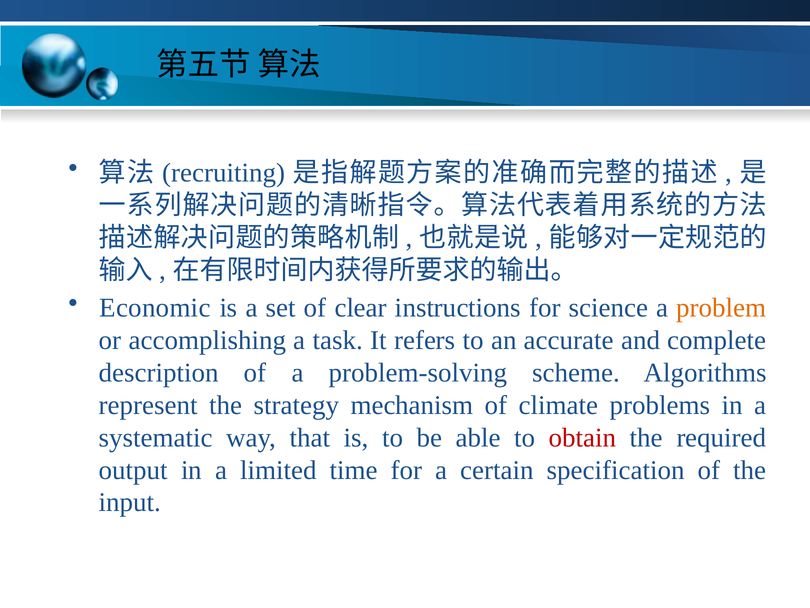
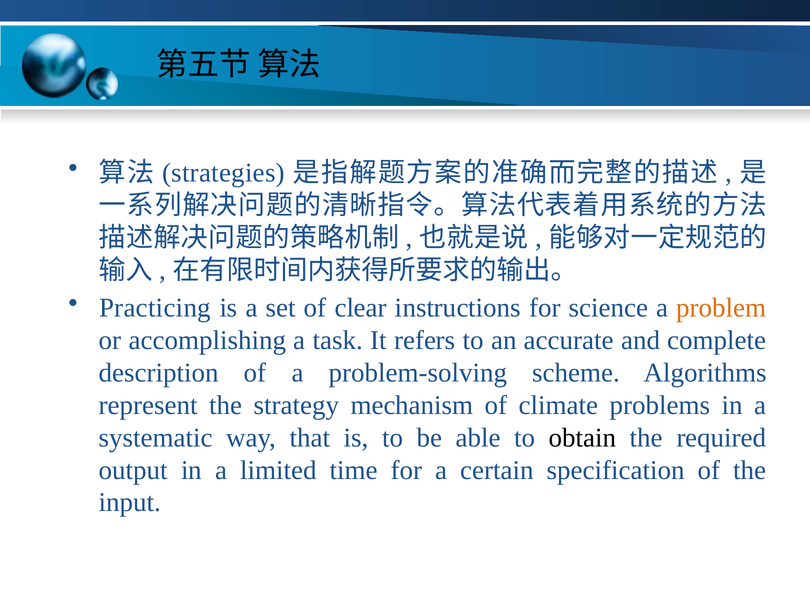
recruiting: recruiting -> strategies
Economic: Economic -> Practicing
obtain colour: red -> black
